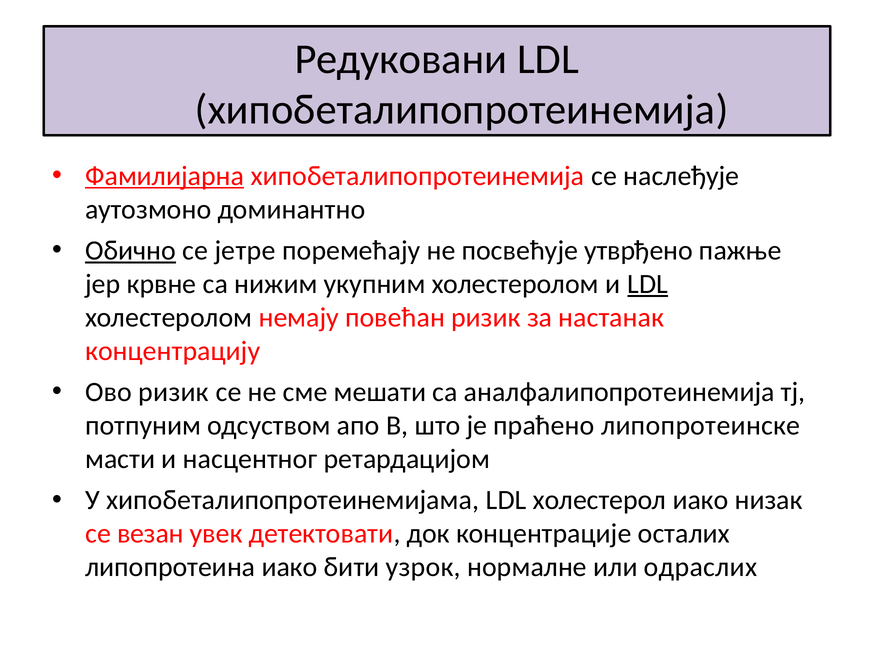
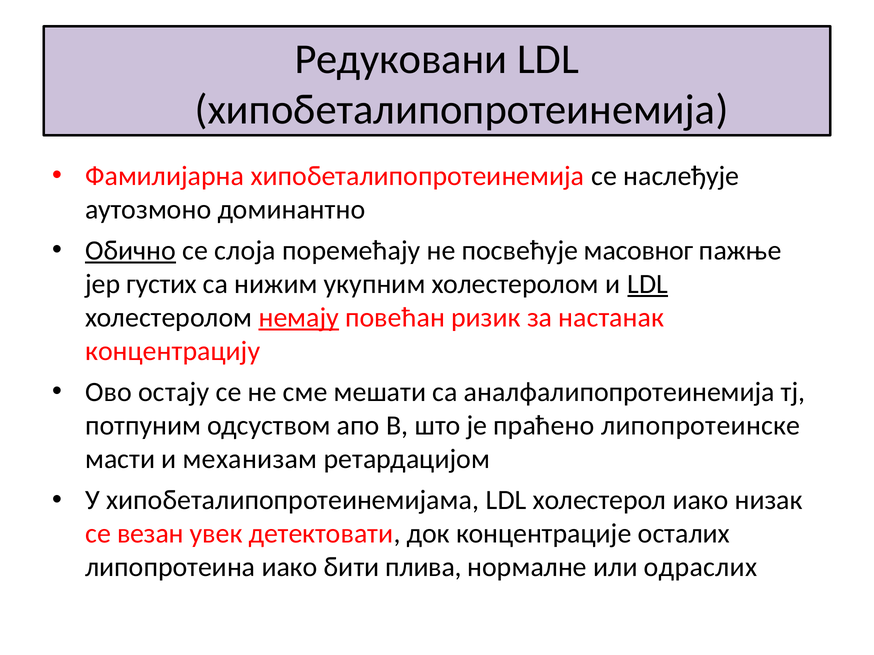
Фамилијарна underline: present -> none
јетре: јетре -> слоја
утврђено: утврђено -> масовног
крвне: крвне -> густих
немају underline: none -> present
Ово ризик: ризик -> остају
насцентног: насцентног -> механизам
узрок: узрок -> плива
